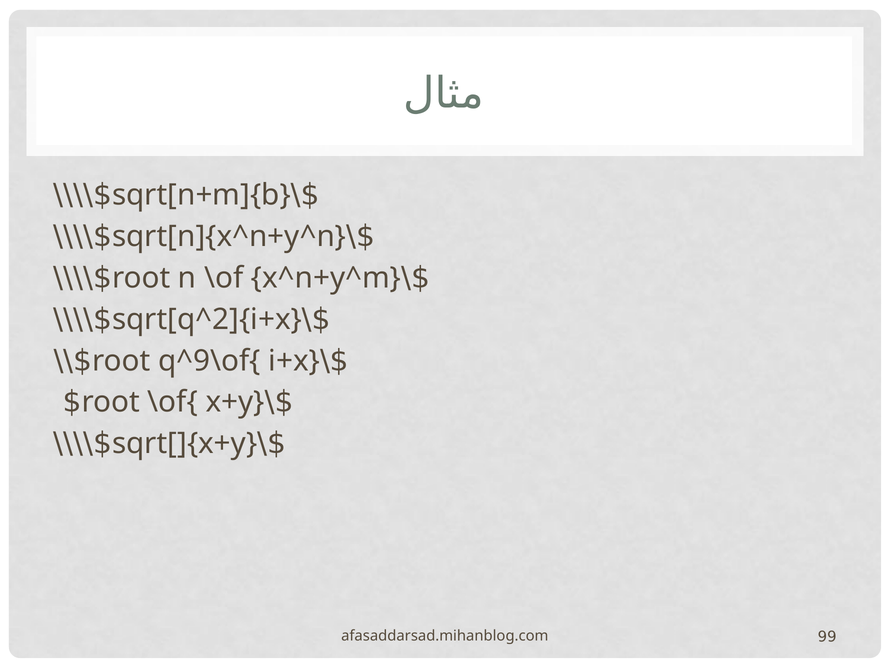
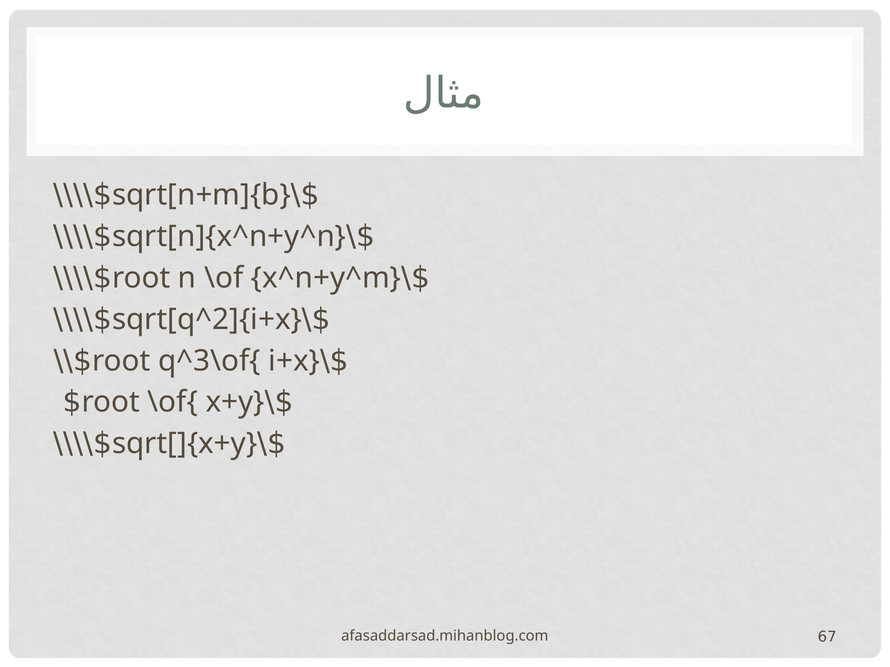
q^9\of{: q^9\of{ -> q^3\of{
99: 99 -> 67
